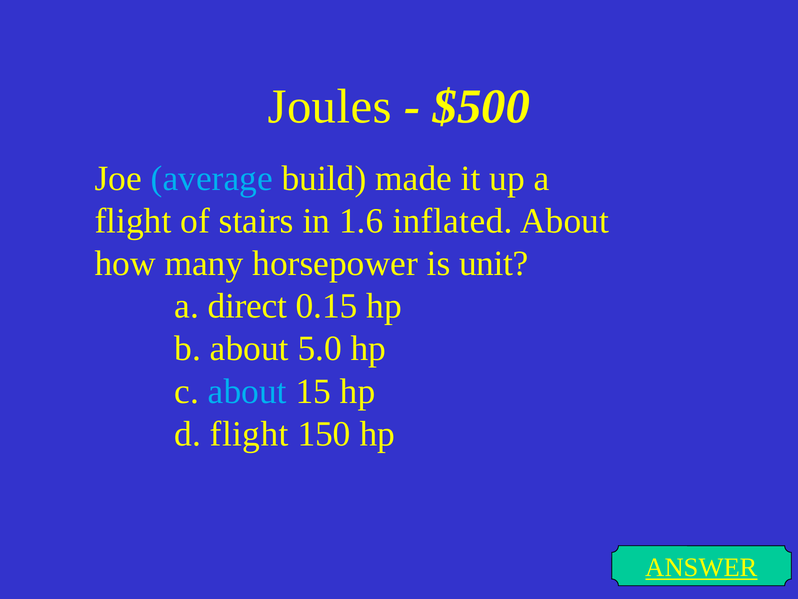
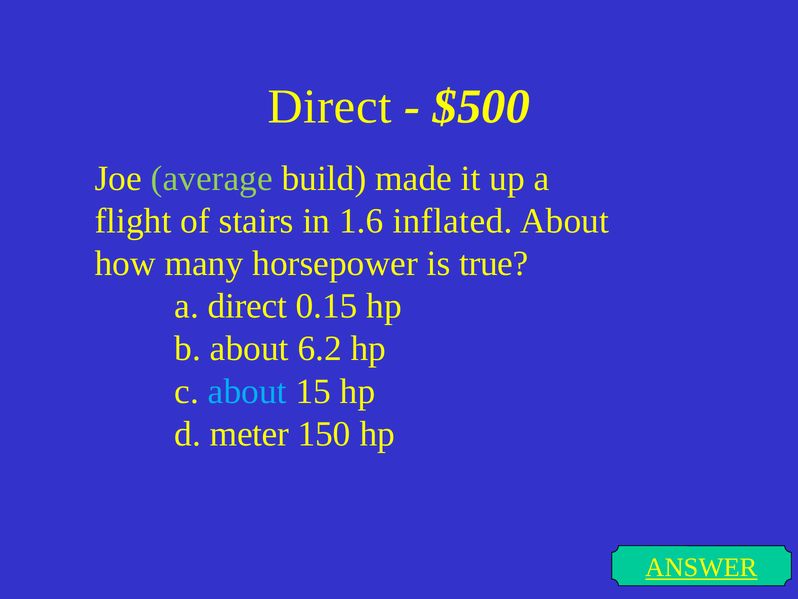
Joules at (330, 106): Joules -> Direct
average colour: light blue -> light green
unit: unit -> true
5.0: 5.0 -> 6.2
d flight: flight -> meter
